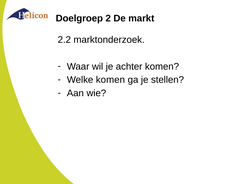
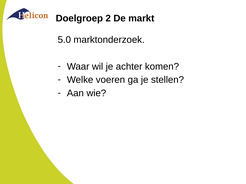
2.2: 2.2 -> 5.0
Welke komen: komen -> voeren
